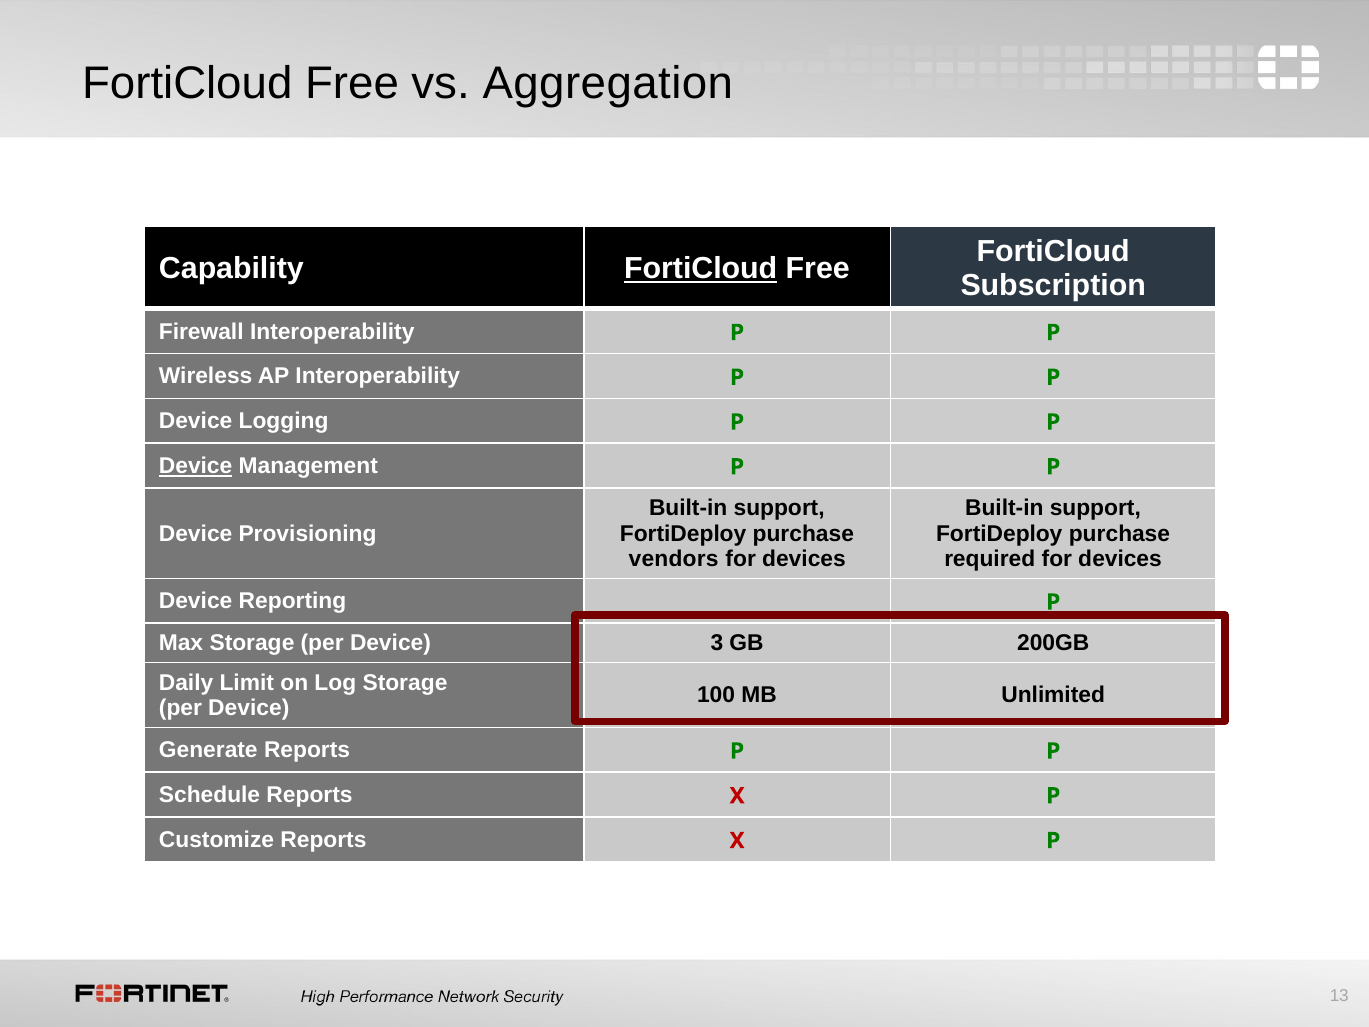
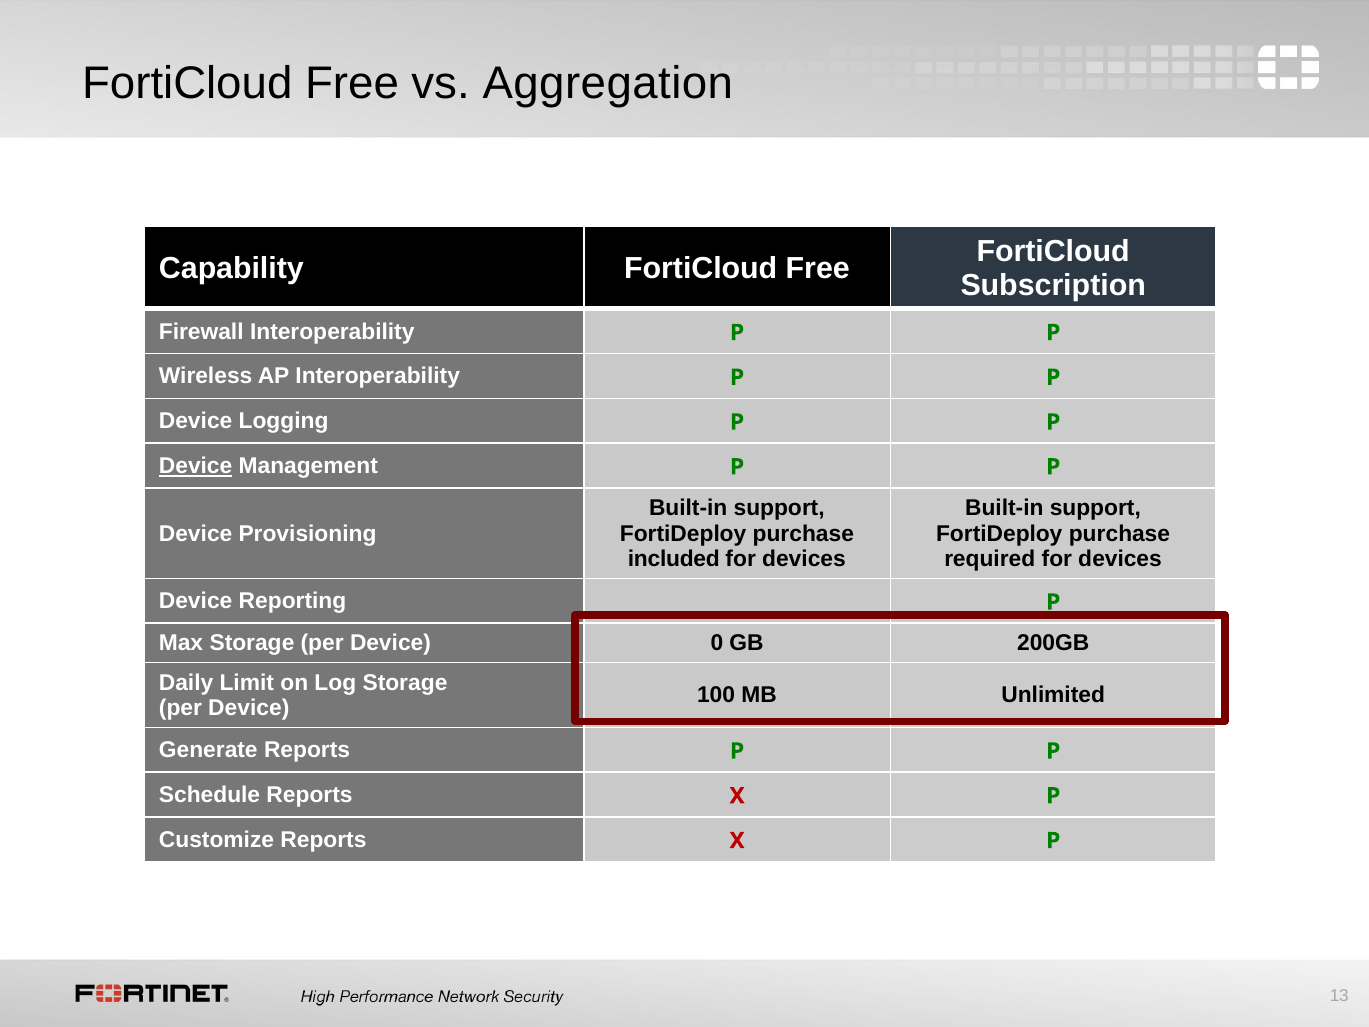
FortiCloud at (701, 269) underline: present -> none
vendors: vendors -> included
3: 3 -> 0
